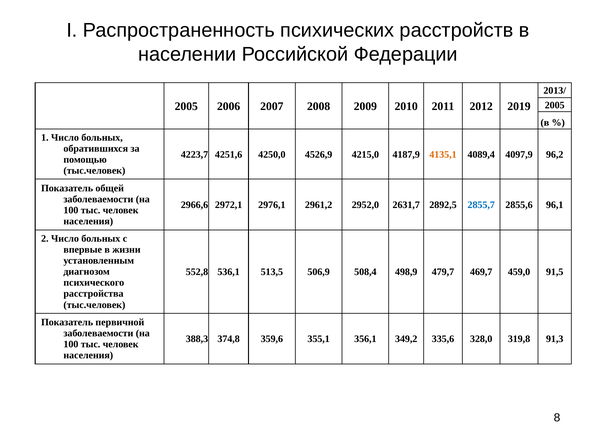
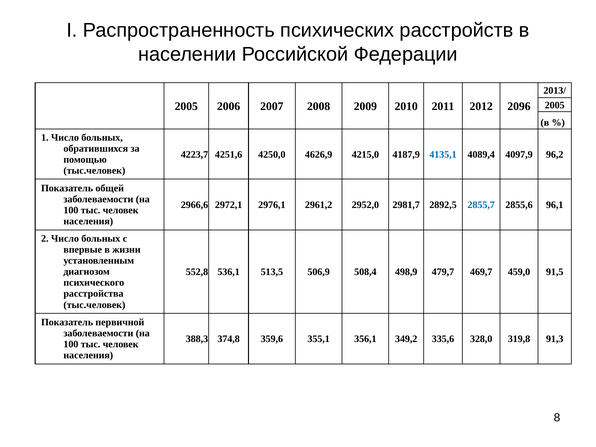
2019: 2019 -> 2096
4526,9: 4526,9 -> 4626,9
4135,1 colour: orange -> blue
2631,7: 2631,7 -> 2981,7
